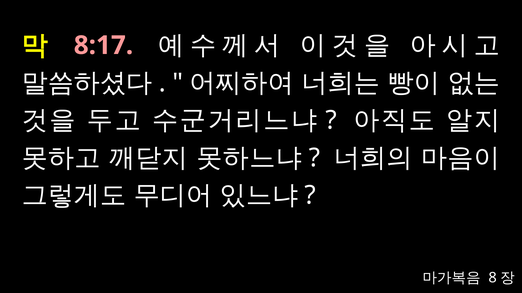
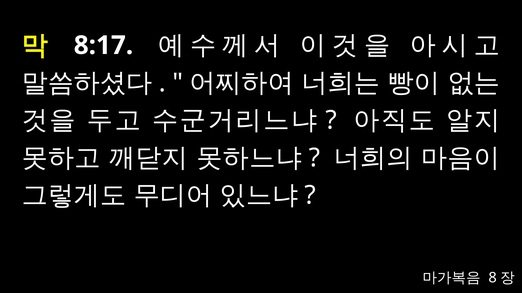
8:17 colour: pink -> white
